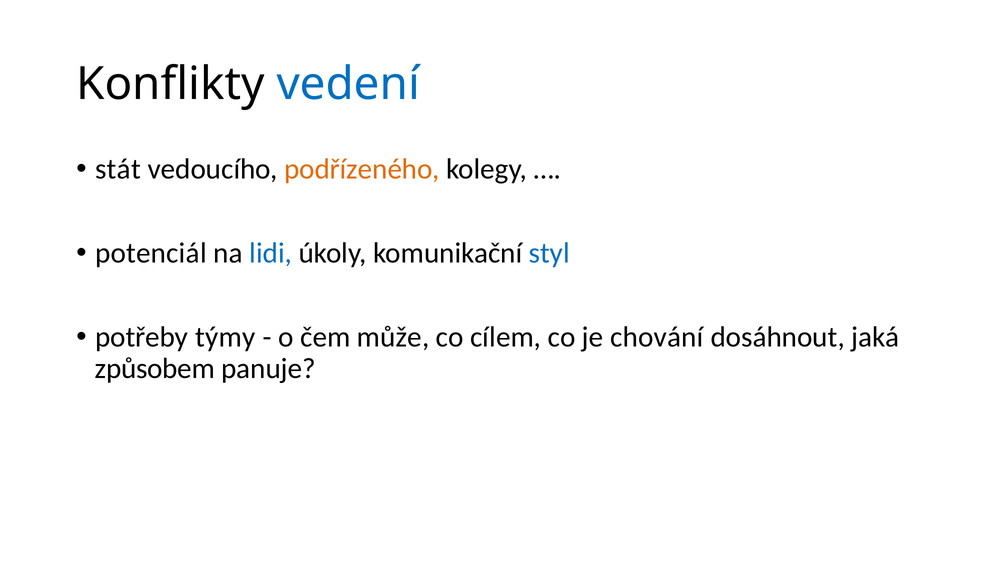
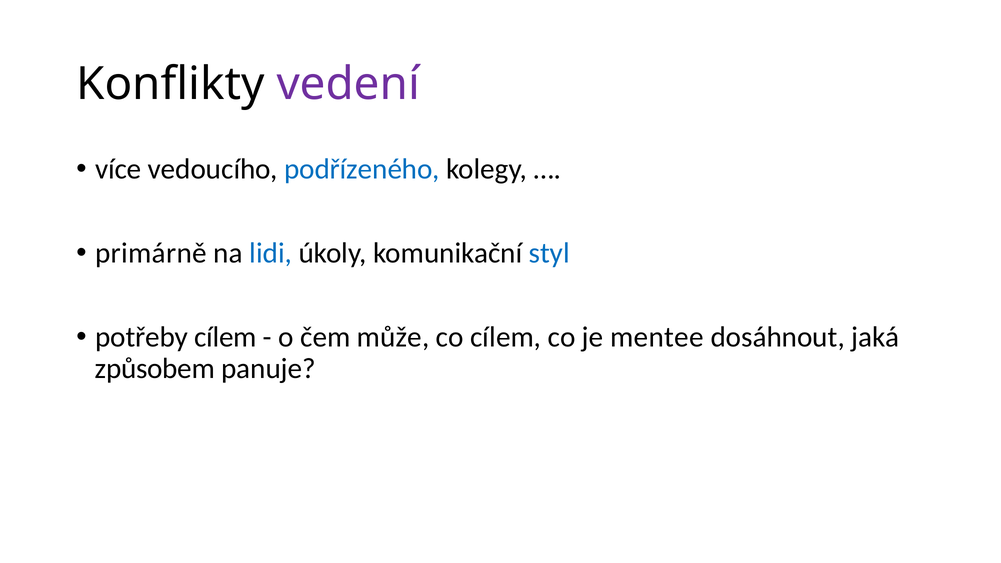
vedení colour: blue -> purple
stát: stát -> více
podřízeného colour: orange -> blue
potenciál: potenciál -> primárně
potřeby týmy: týmy -> cílem
chování: chování -> mentee
